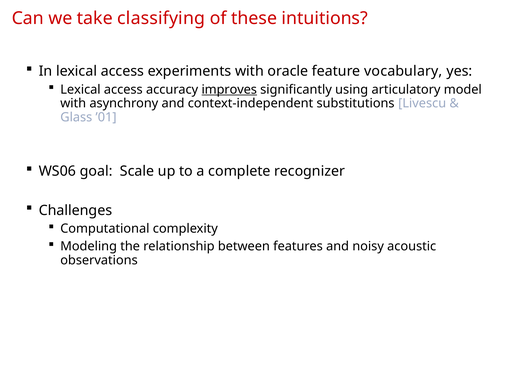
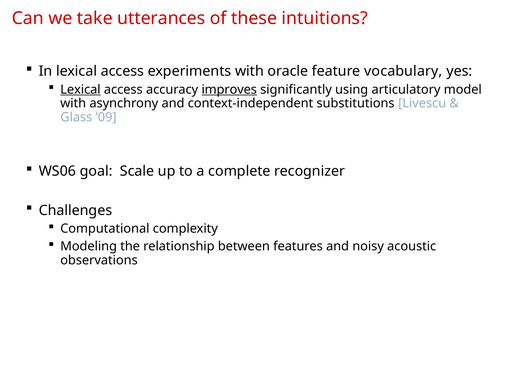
classifying: classifying -> utterances
Lexical at (80, 90) underline: none -> present
’01: ’01 -> ’09
